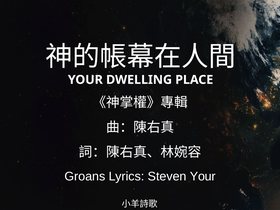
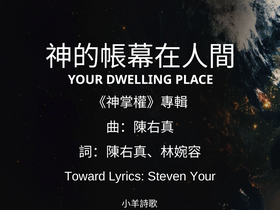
Groans: Groans -> Toward
